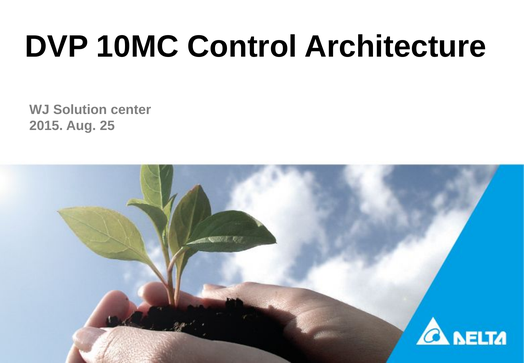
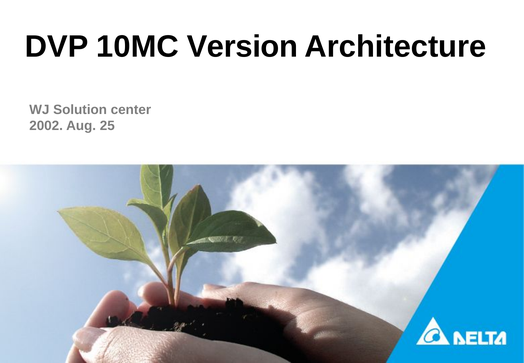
Control: Control -> Version
2015: 2015 -> 2002
